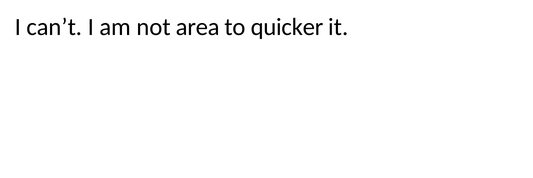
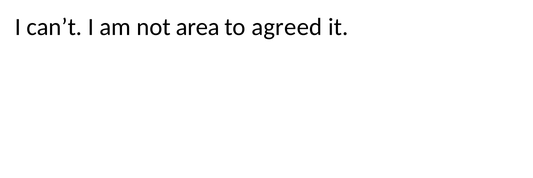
quicker: quicker -> agreed
